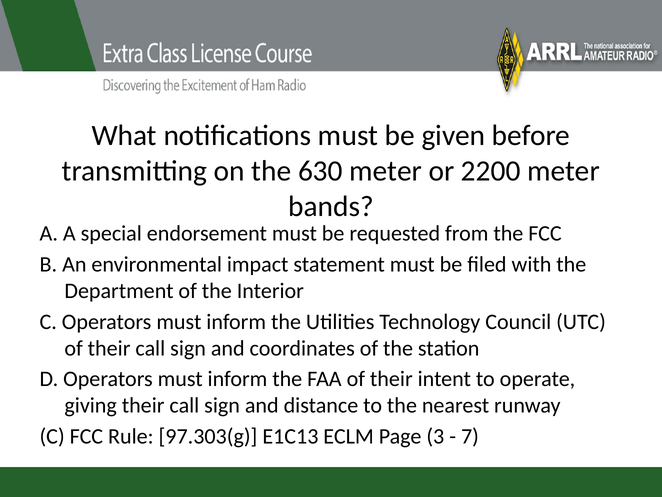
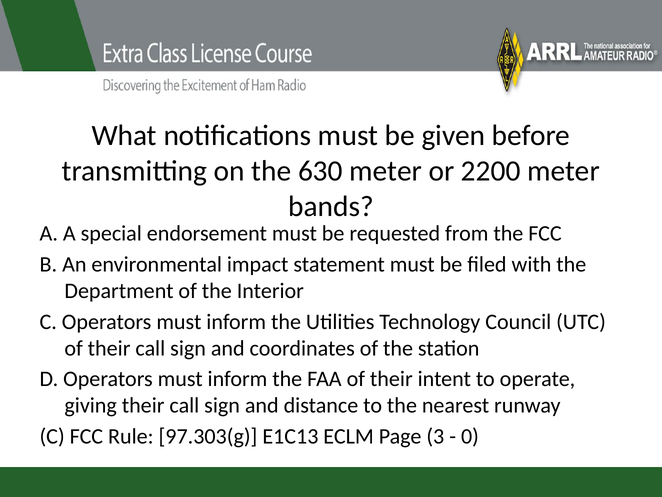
7: 7 -> 0
